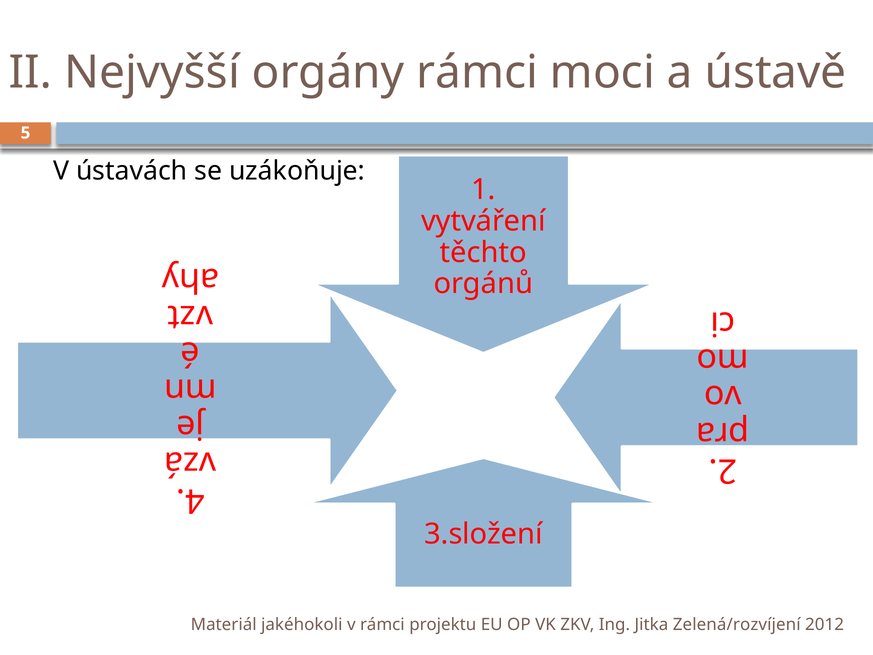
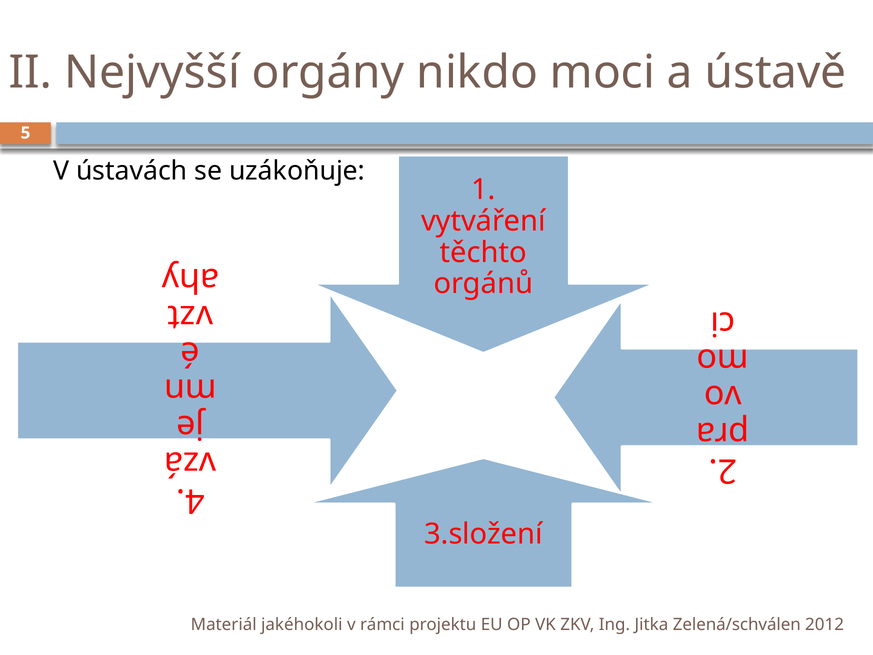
orgány rámci: rámci -> nikdo
Zelená/rozvíjení: Zelená/rozvíjení -> Zelená/schválen
